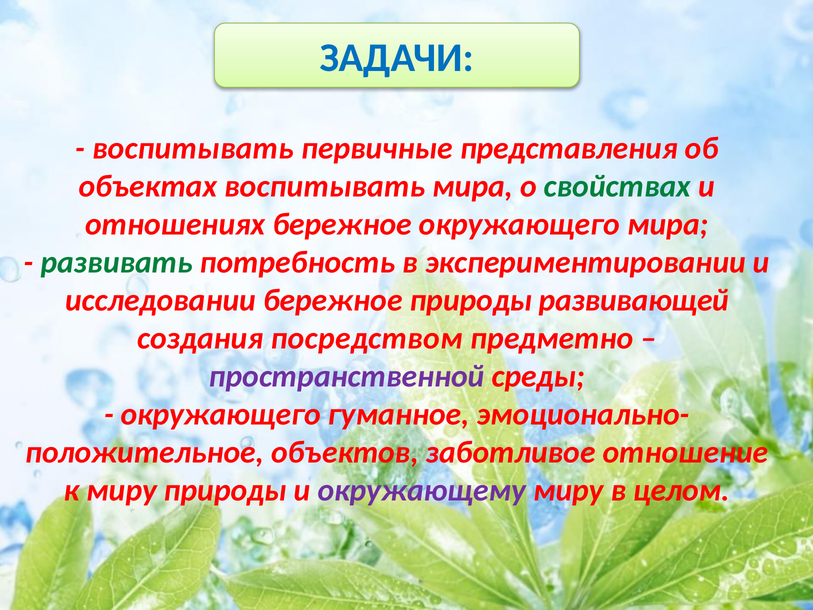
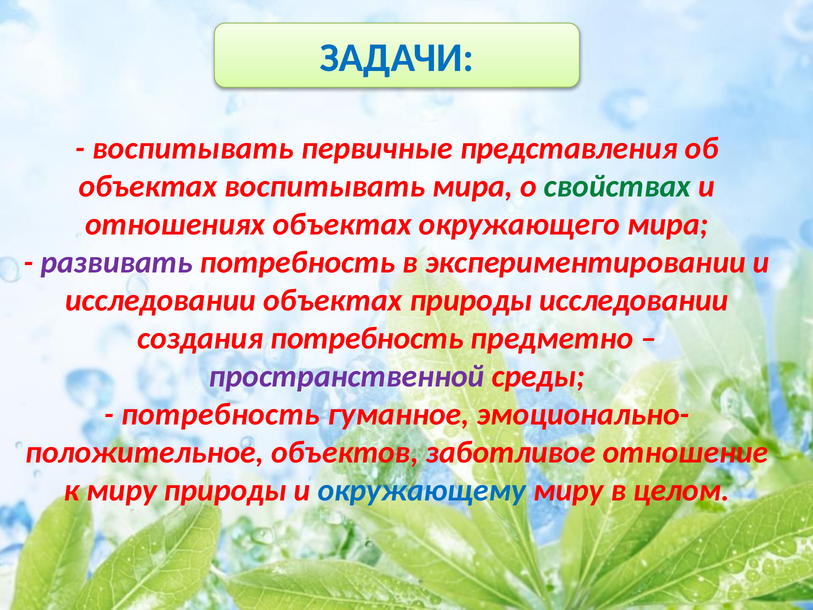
отношениях бережное: бережное -> объектах
развивать colour: green -> purple
исследовании бережное: бережное -> объектах
природы развивающей: развивающей -> исследовании
создания посредством: посредством -> потребность
окружающего at (221, 414): окружающего -> потребность
окружающему colour: purple -> blue
